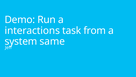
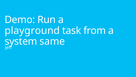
interactions: interactions -> playground
